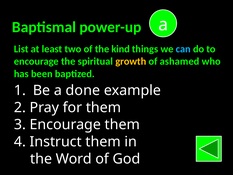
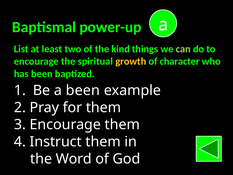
can colour: light blue -> light green
ashamed: ashamed -> character
a done: done -> been
